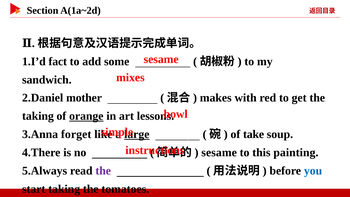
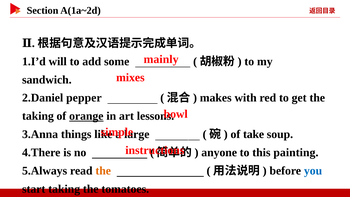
sesame at (161, 59): sesame -> mainly
fact: fact -> will
mother: mother -> pepper
forget: forget -> things
large underline: present -> none
sesame at (219, 152): sesame -> anyone
the at (103, 171) colour: purple -> orange
